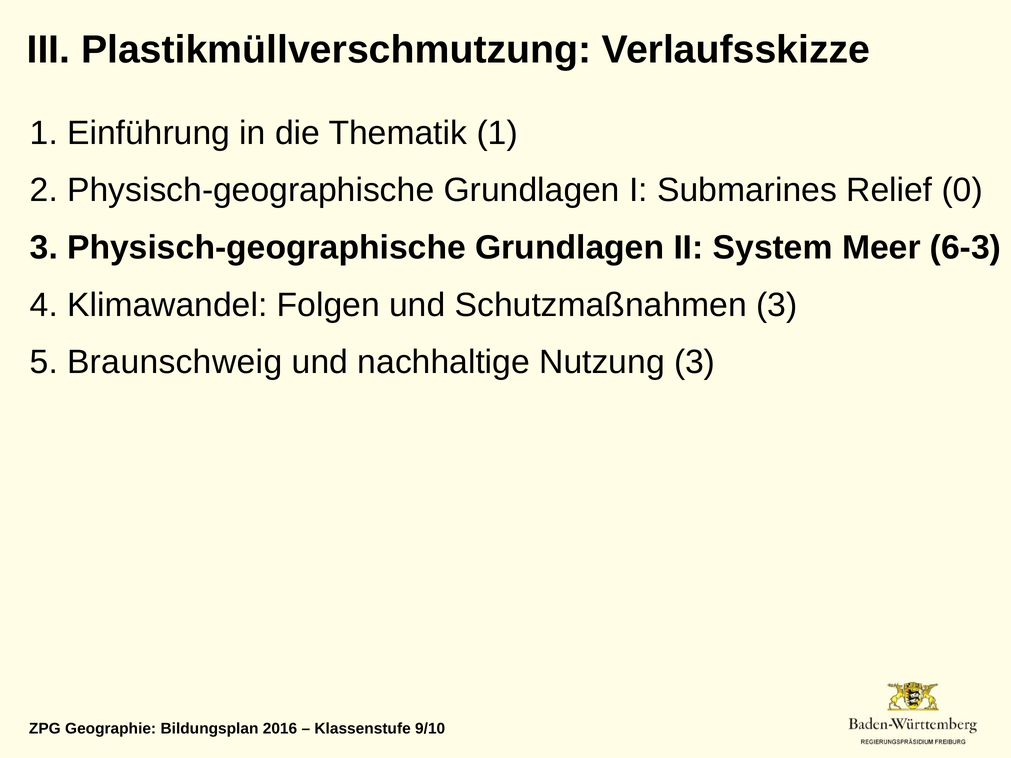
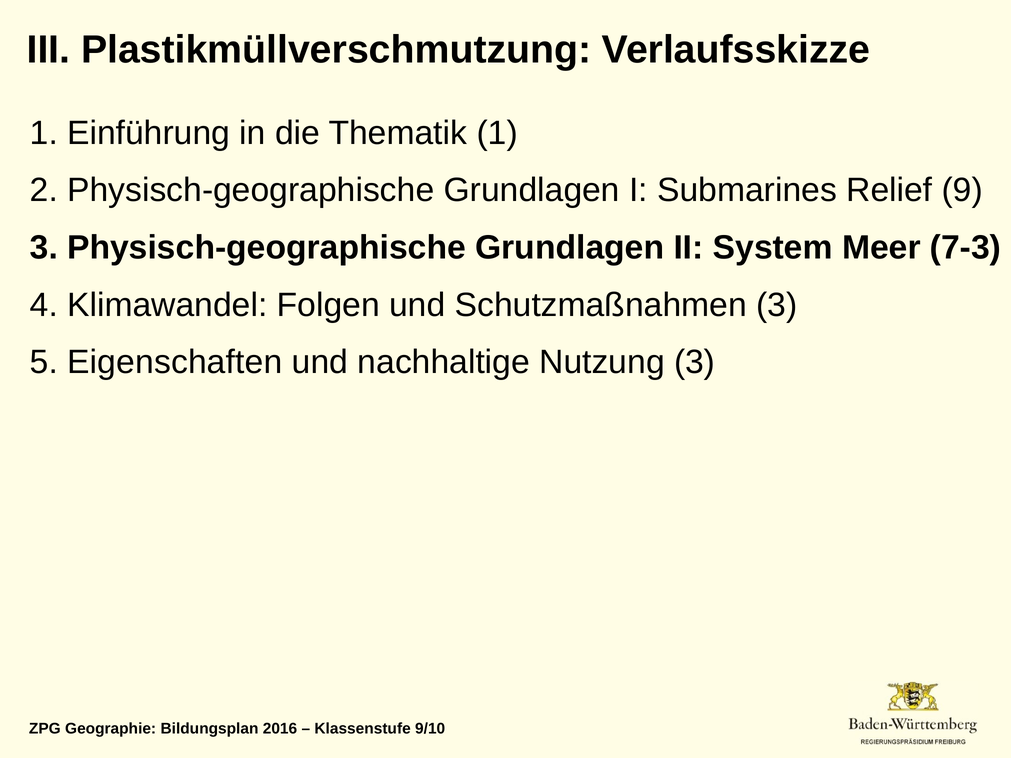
0: 0 -> 9
6-3: 6-3 -> 7-3
Braunschweig: Braunschweig -> Eigenschaften
